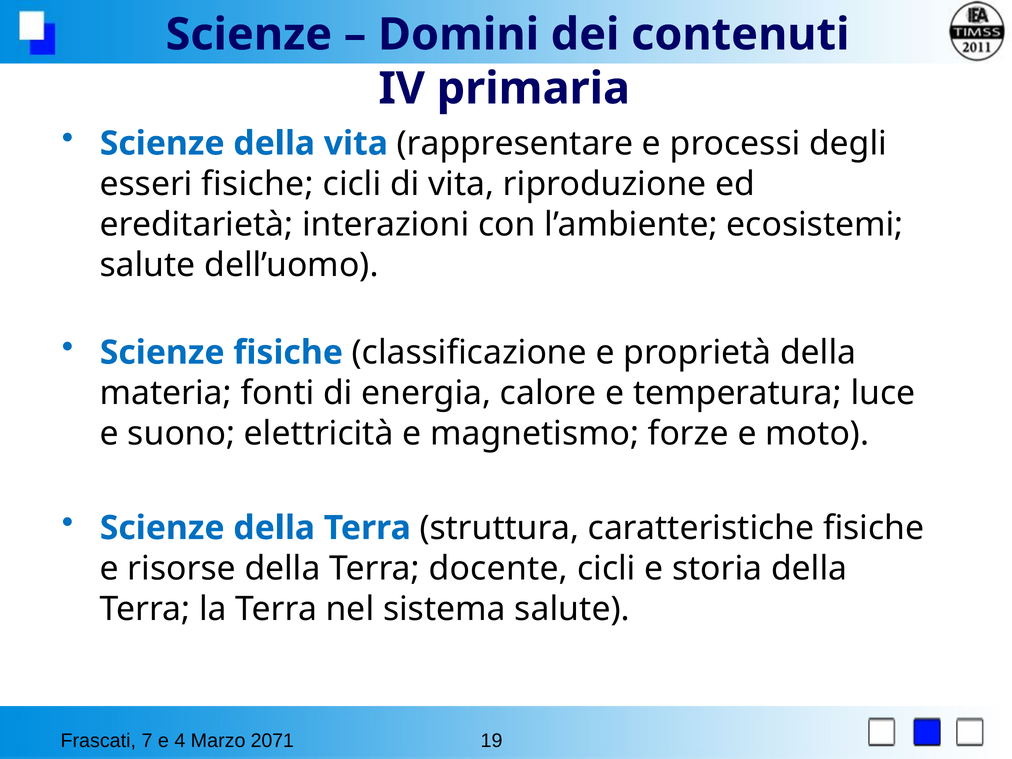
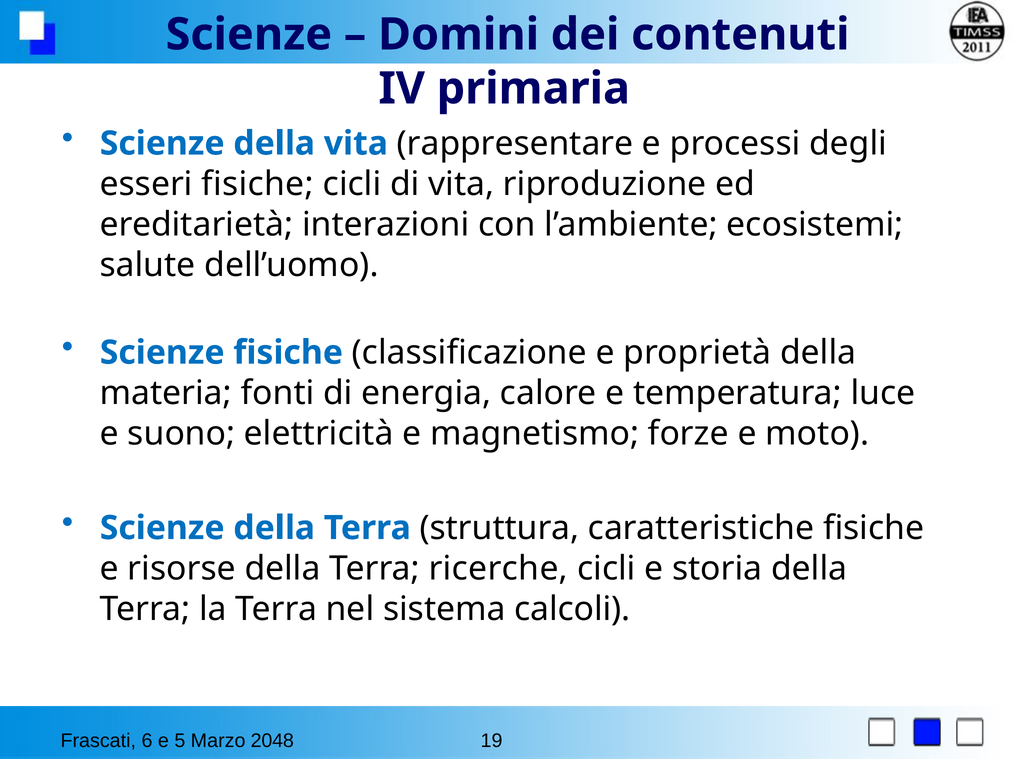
docente: docente -> ricerche
sistema salute: salute -> calcoli
7: 7 -> 6
4: 4 -> 5
2071: 2071 -> 2048
